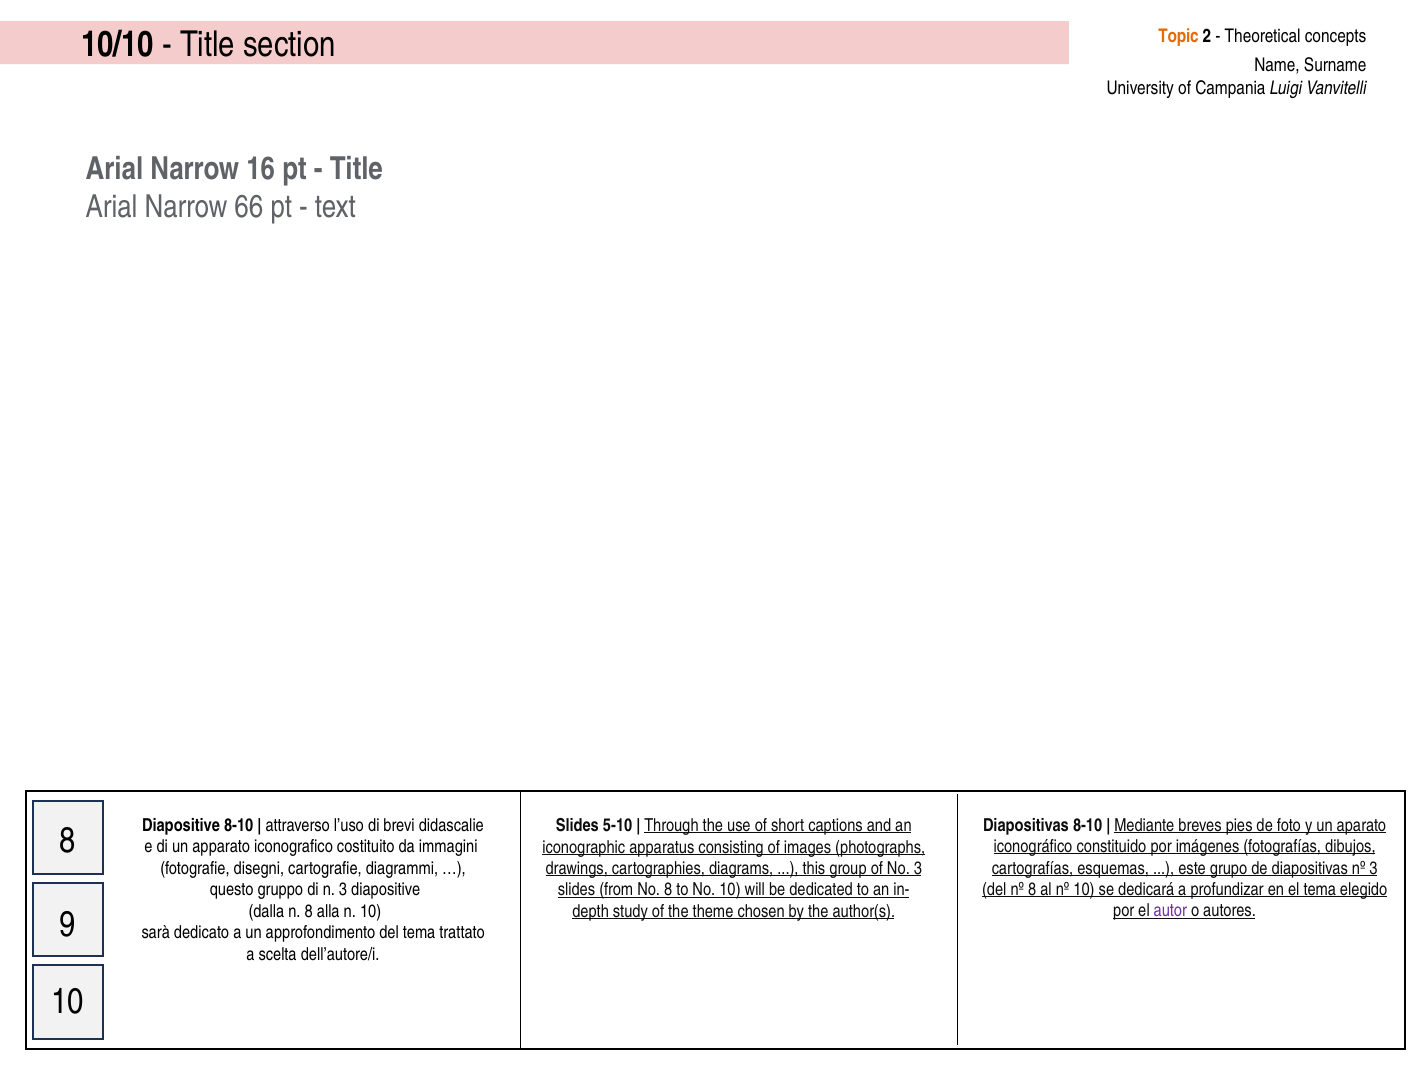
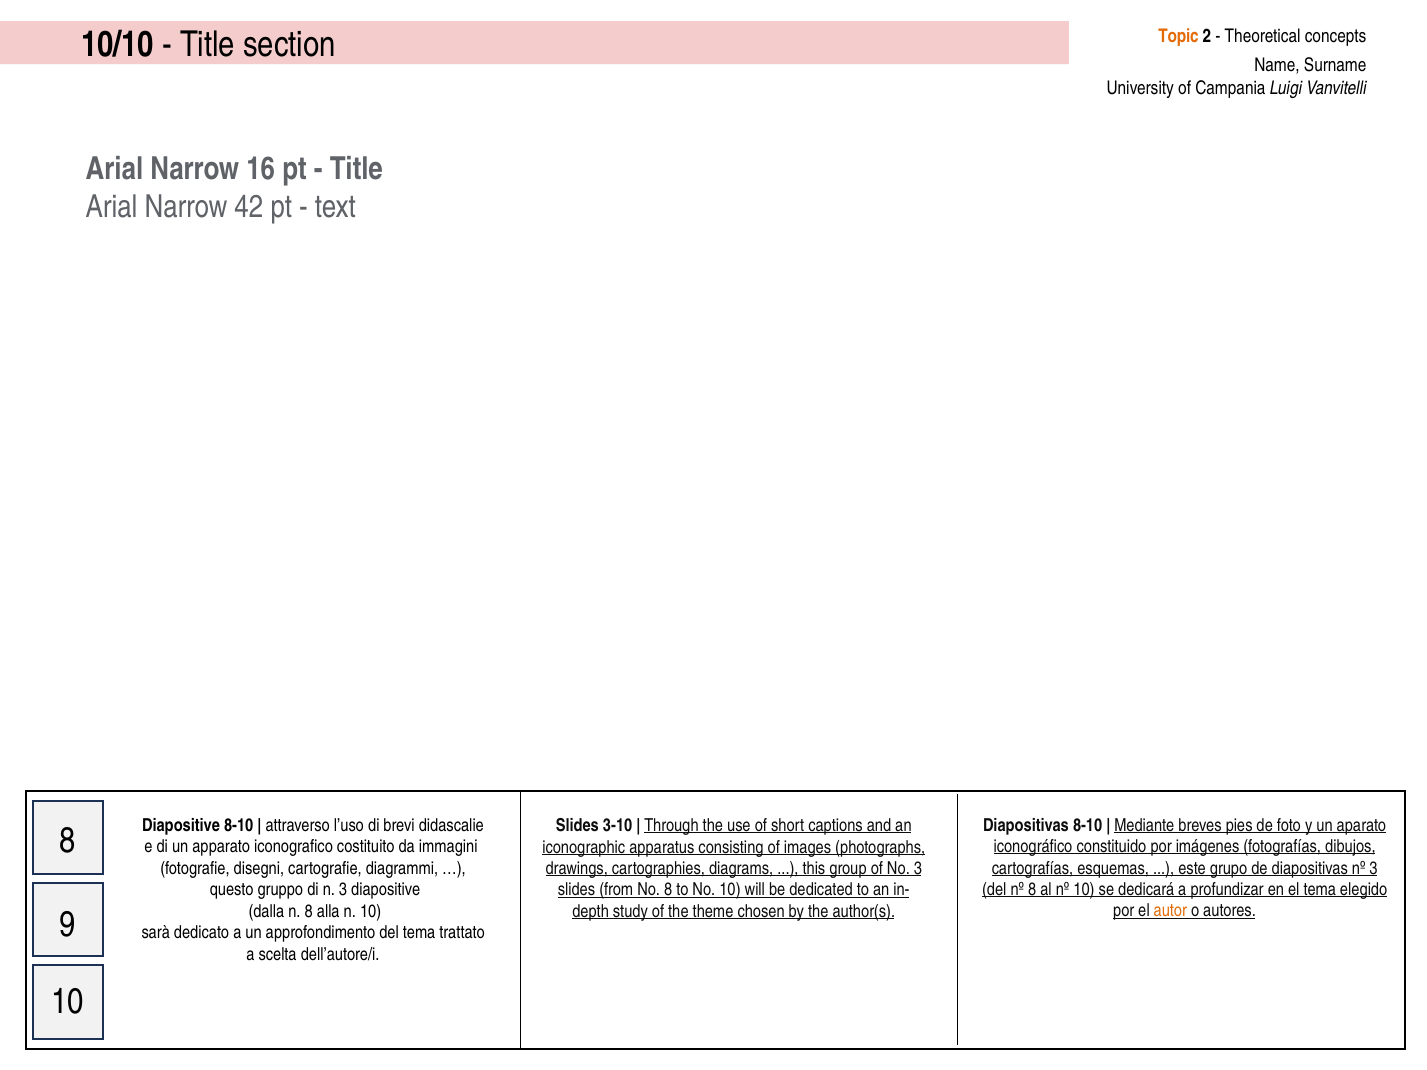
66: 66 -> 42
5-10: 5-10 -> 3-10
autor colour: purple -> orange
